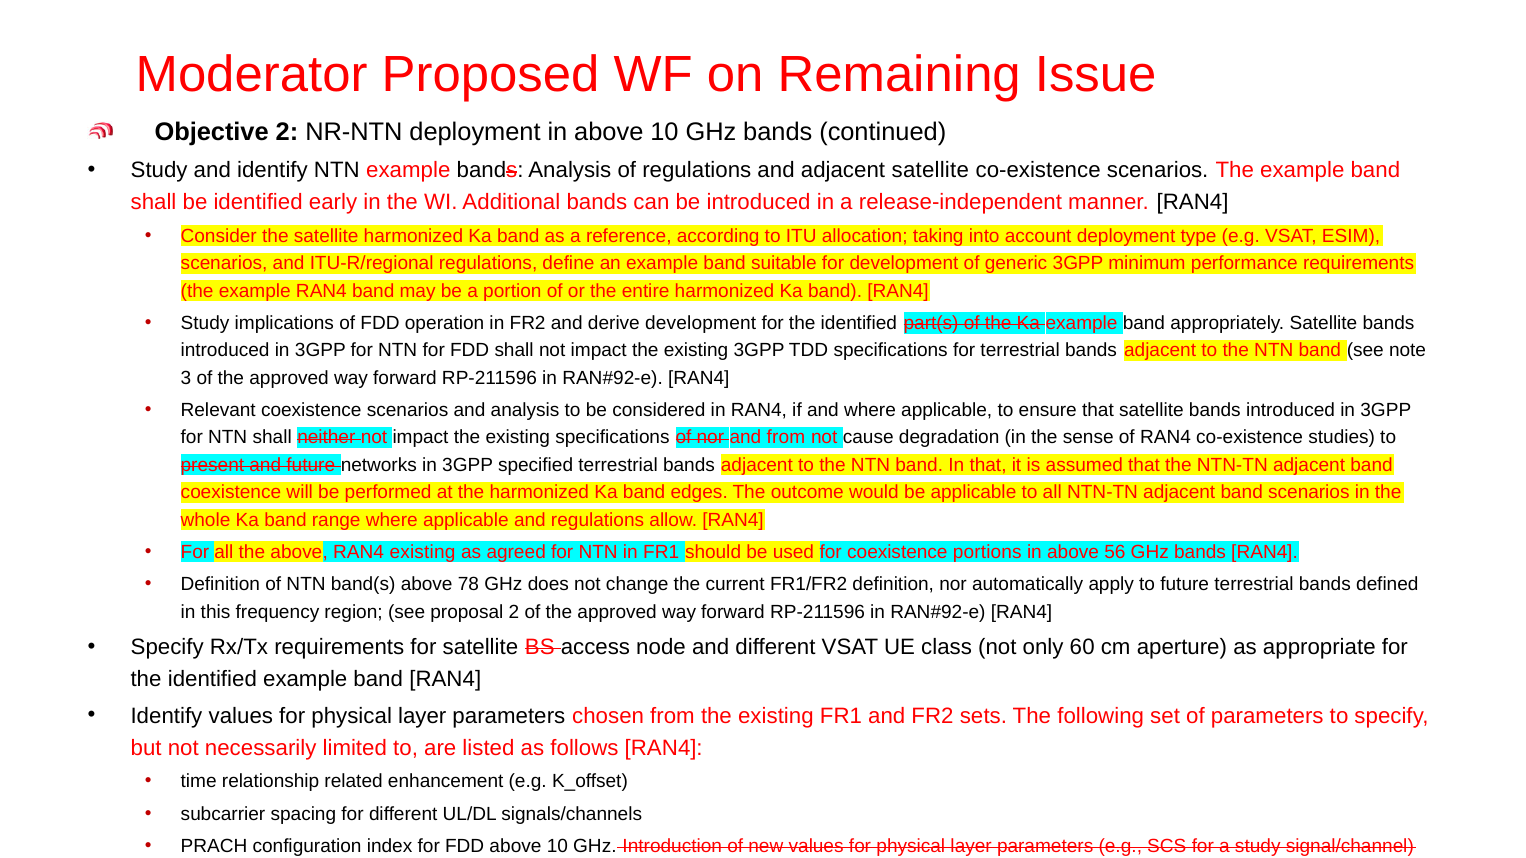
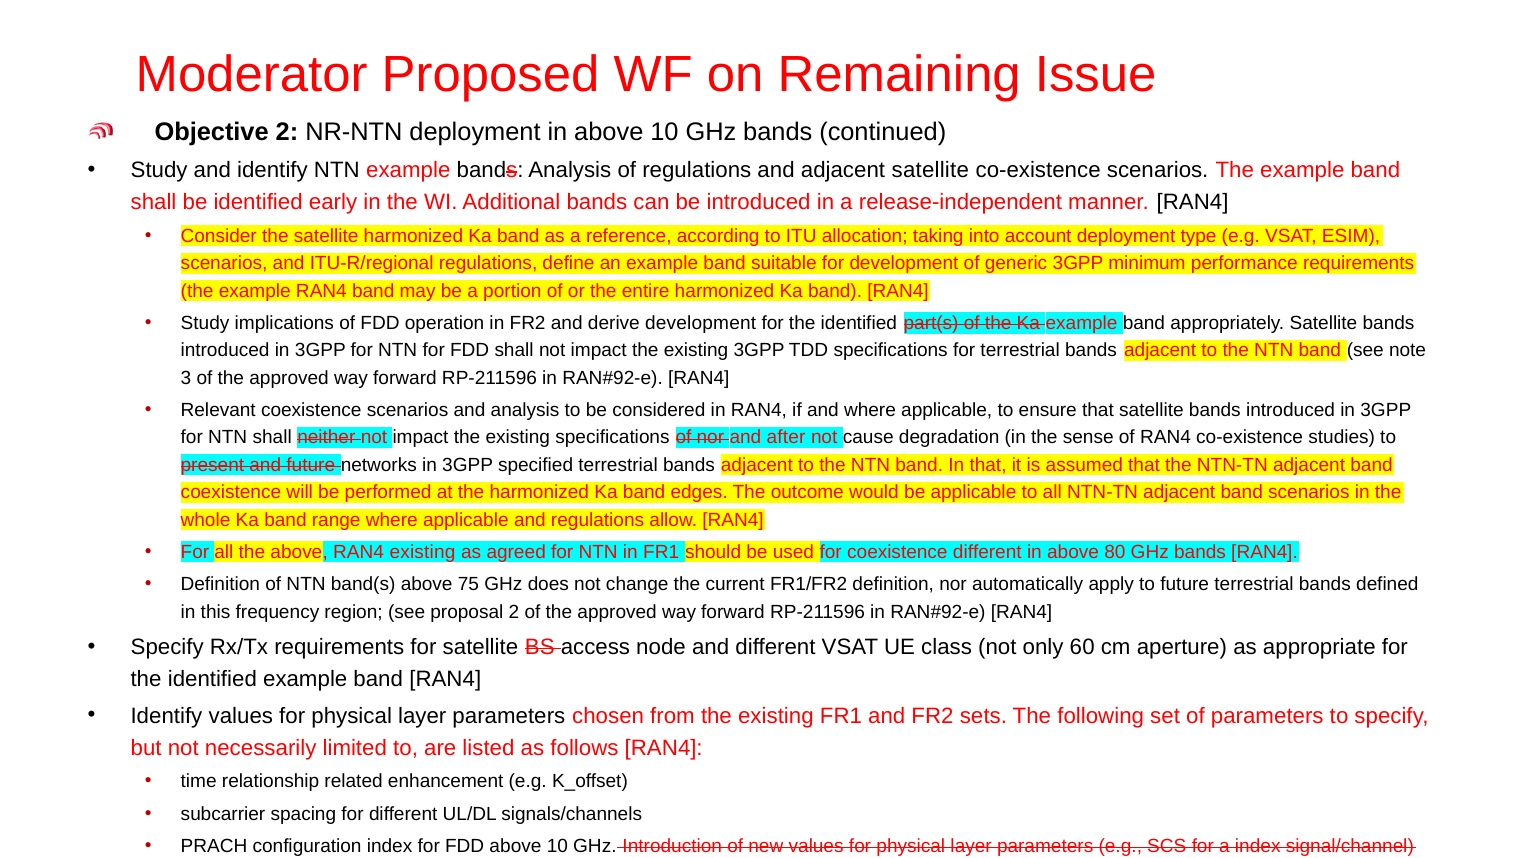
and from: from -> after
coexistence portions: portions -> different
56: 56 -> 80
78: 78 -> 75
a study: study -> index
